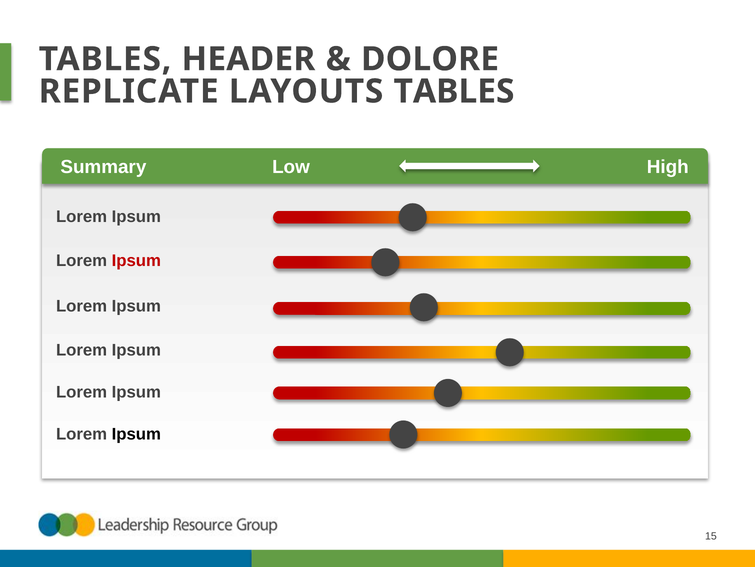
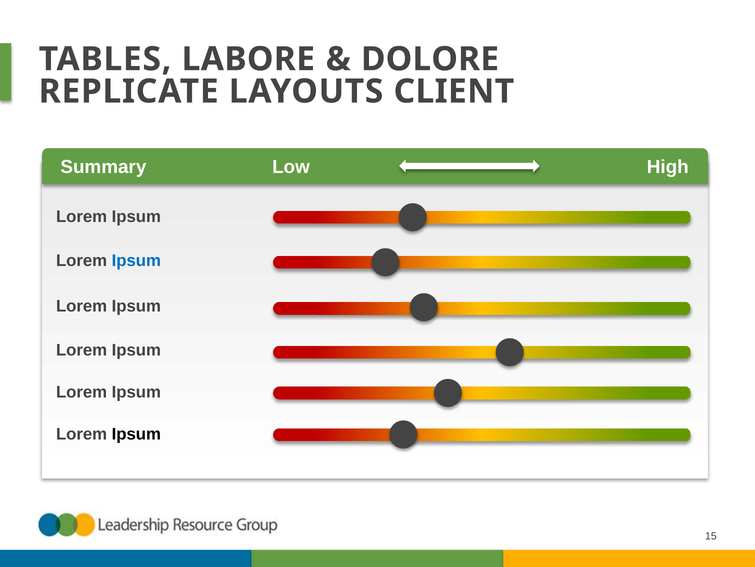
HEADER: HEADER -> LABORE
LAYOUTS TABLES: TABLES -> CLIENT
Ipsum at (136, 260) colour: red -> blue
